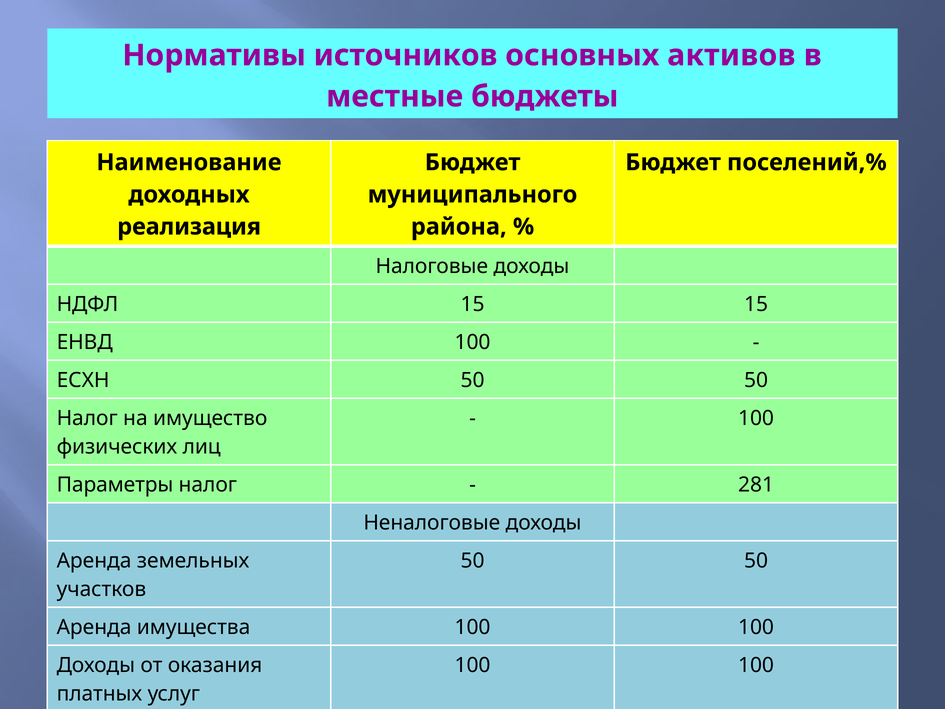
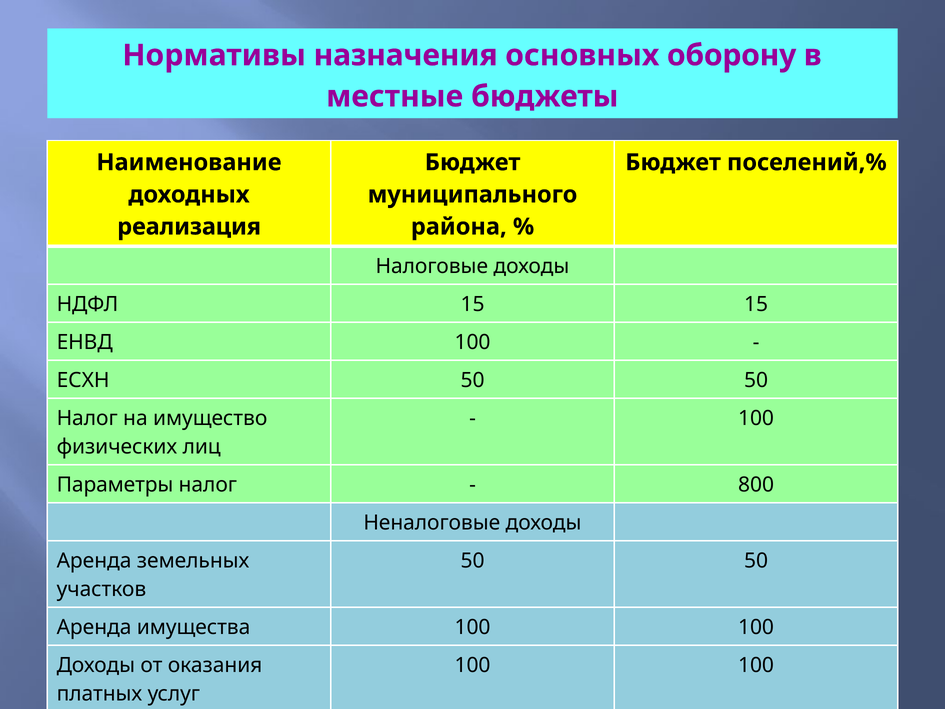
источников: источников -> назначения
активов: активов -> оборону
281: 281 -> 800
